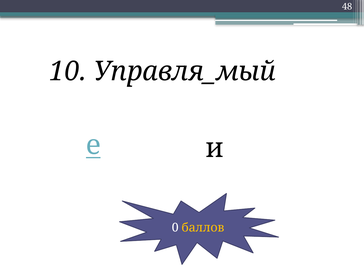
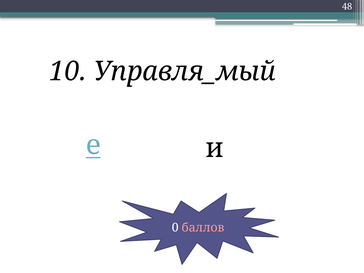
баллов colour: yellow -> pink
